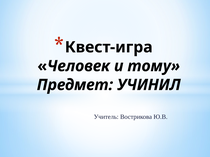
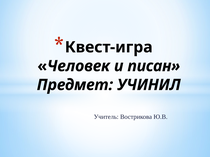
тому: тому -> писан
